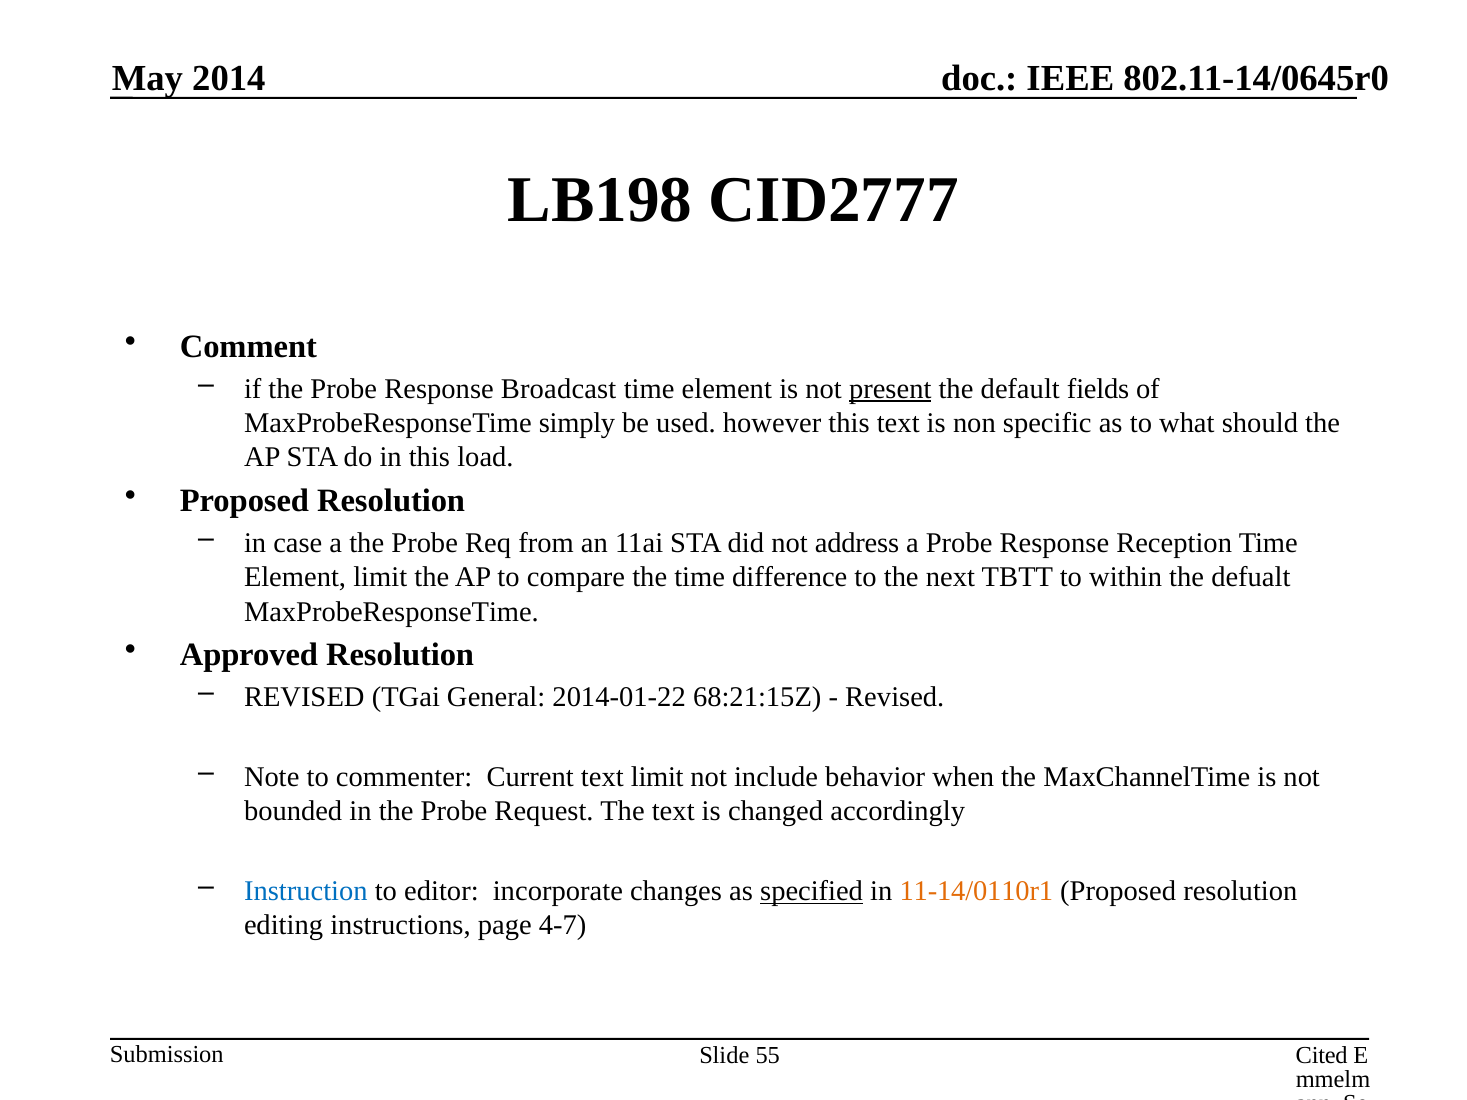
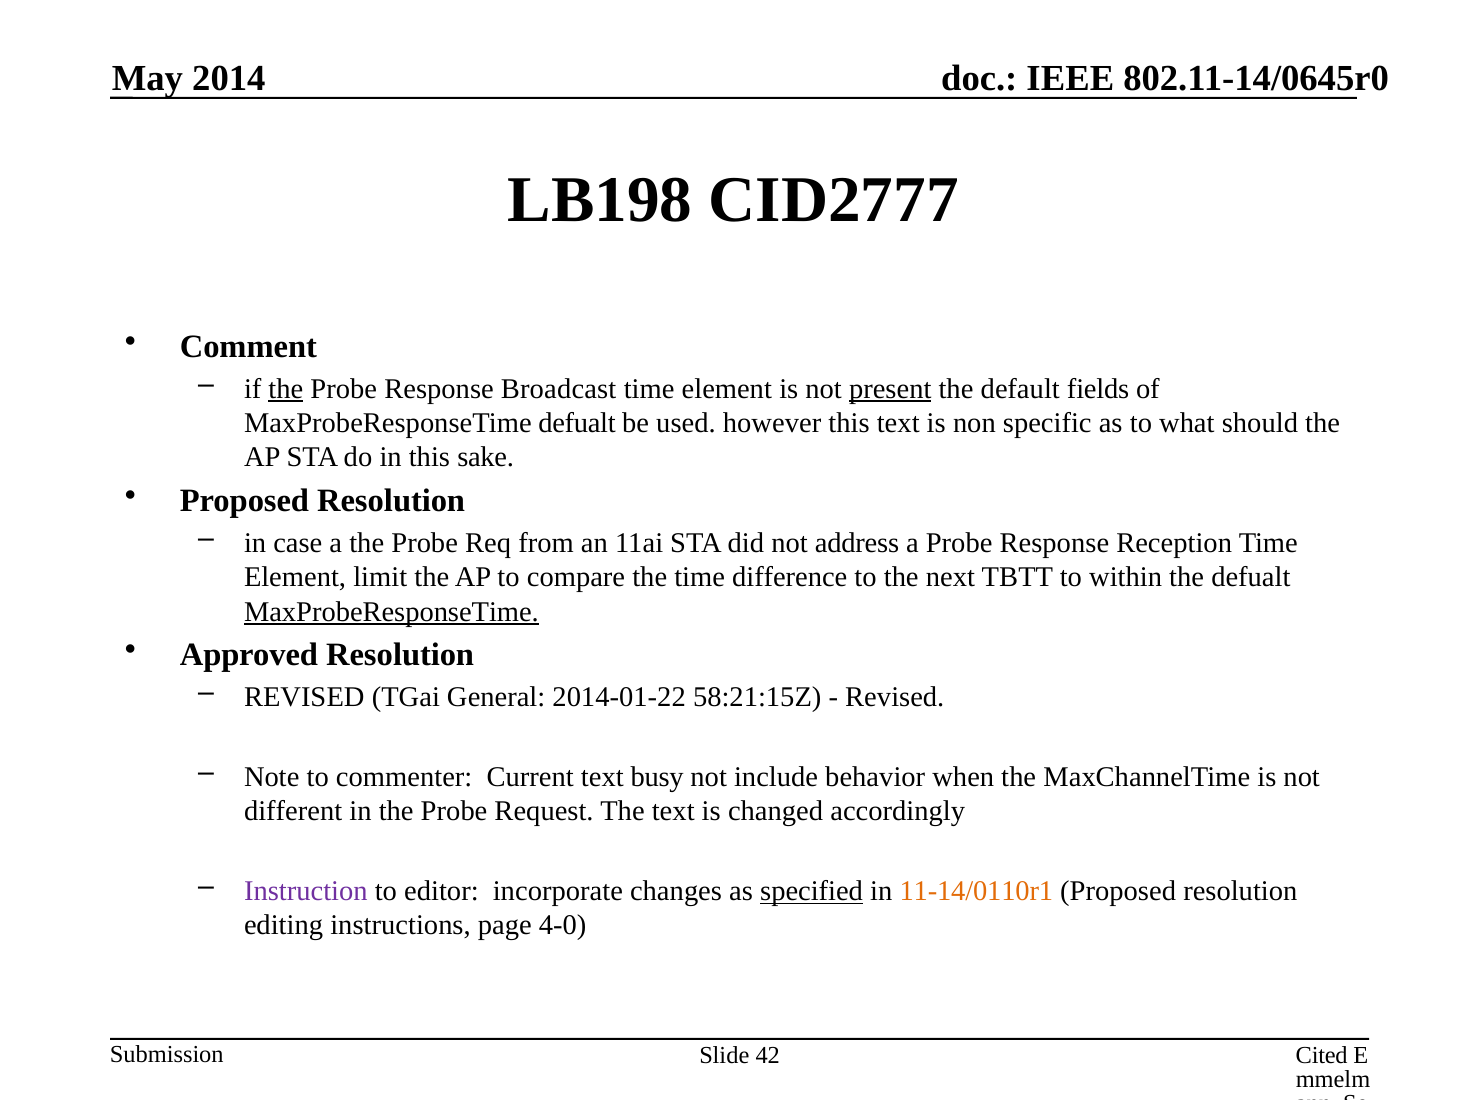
the at (286, 389) underline: none -> present
MaxProbeResponseTime simply: simply -> defualt
load: load -> sake
MaxProbeResponseTime at (391, 612) underline: none -> present
68:21:15Z: 68:21:15Z -> 58:21:15Z
text limit: limit -> busy
bounded: bounded -> different
Instruction colour: blue -> purple
4-7: 4-7 -> 4-0
55: 55 -> 42
